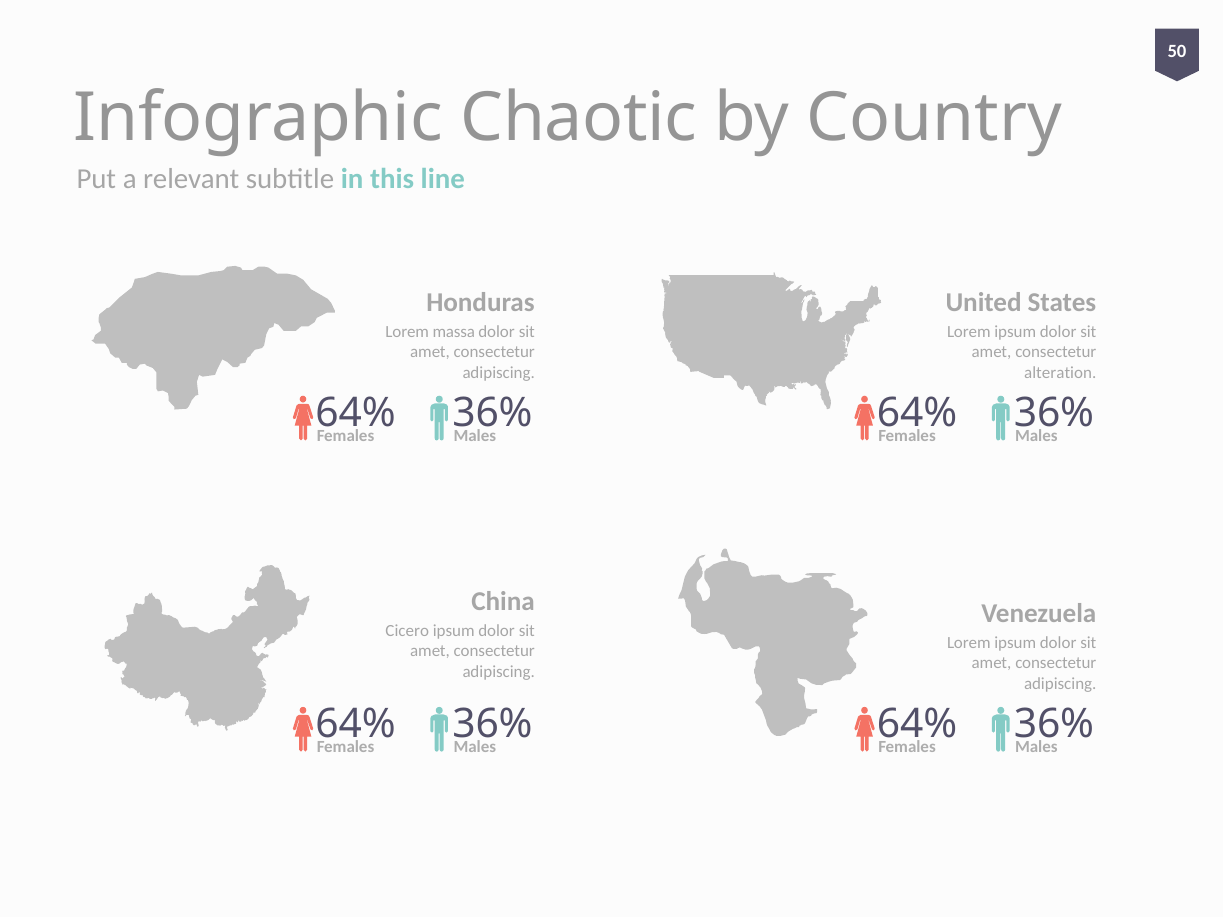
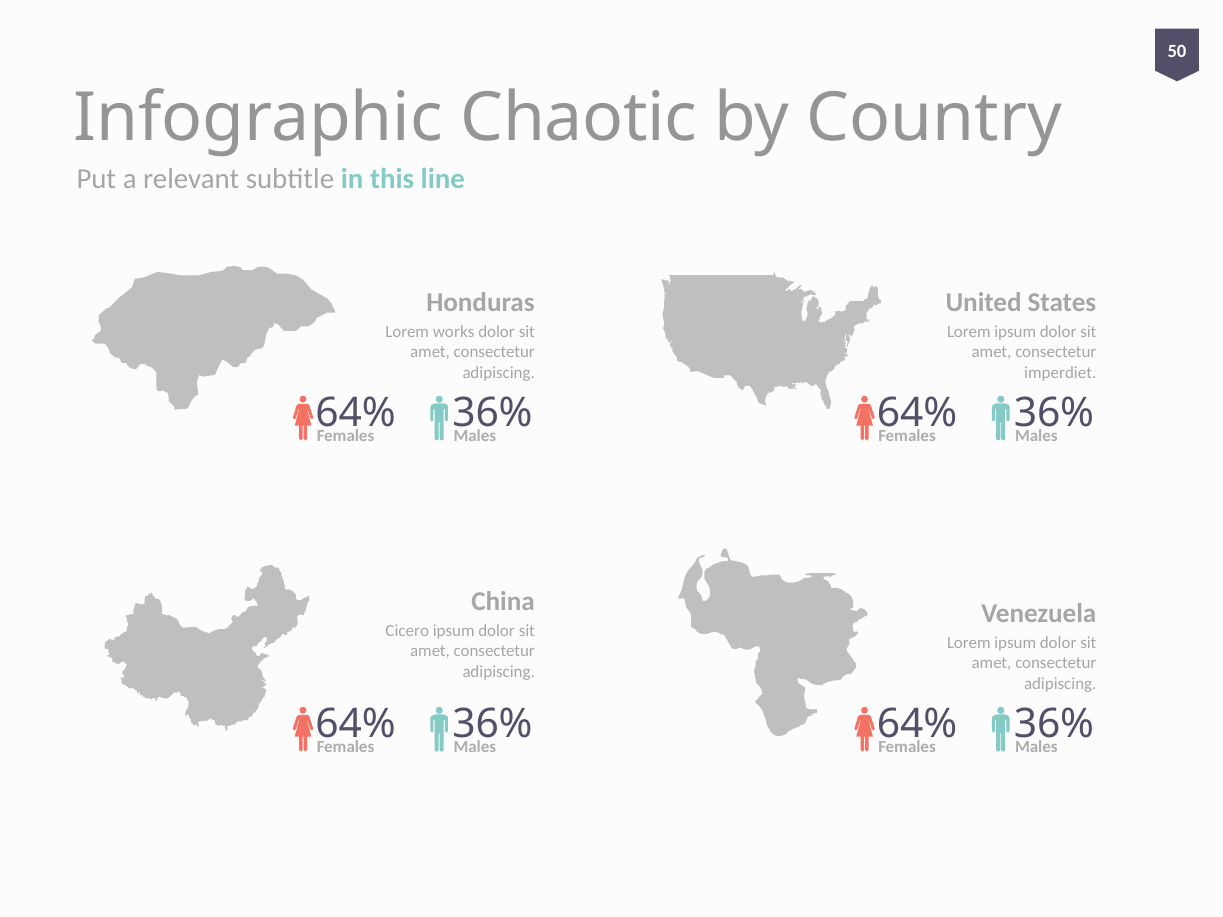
massa: massa -> works
alteration: alteration -> imperdiet
